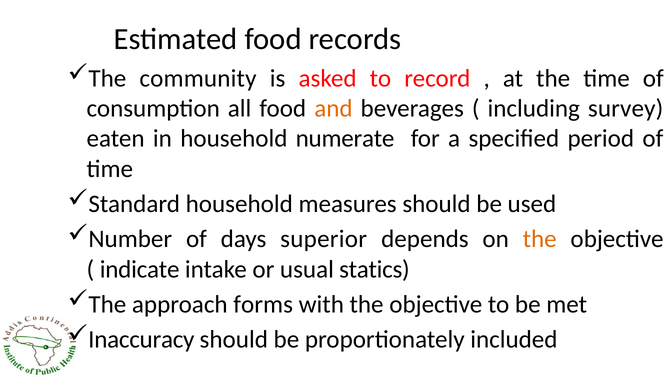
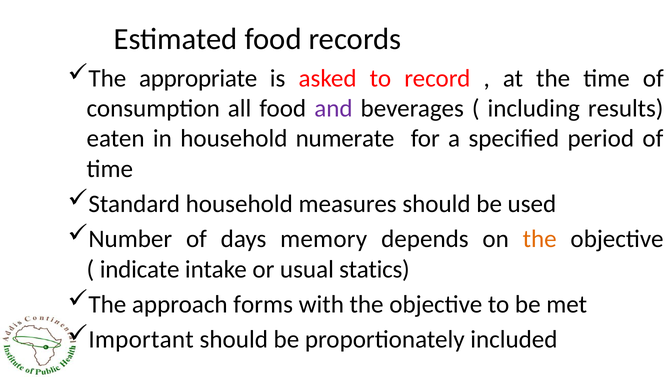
community: community -> appropriate
and colour: orange -> purple
survey: survey -> results
superior: superior -> memory
Inaccuracy: Inaccuracy -> Important
